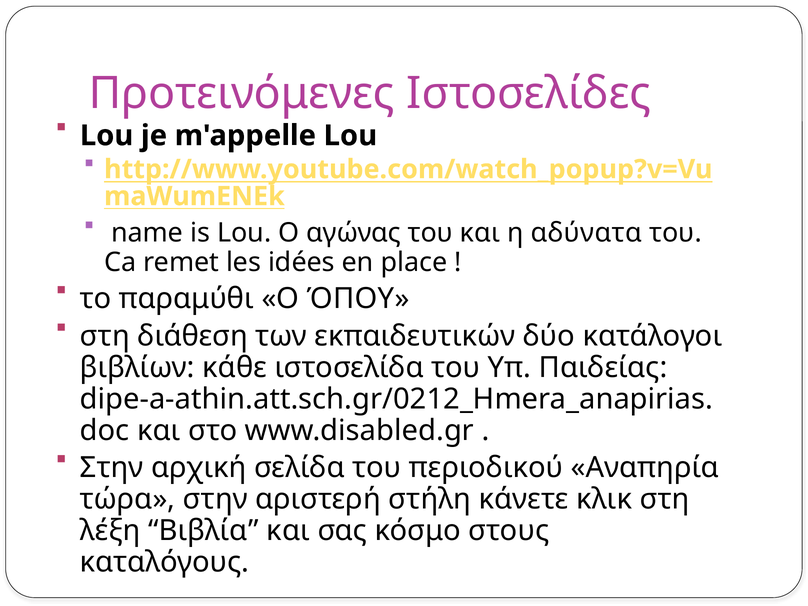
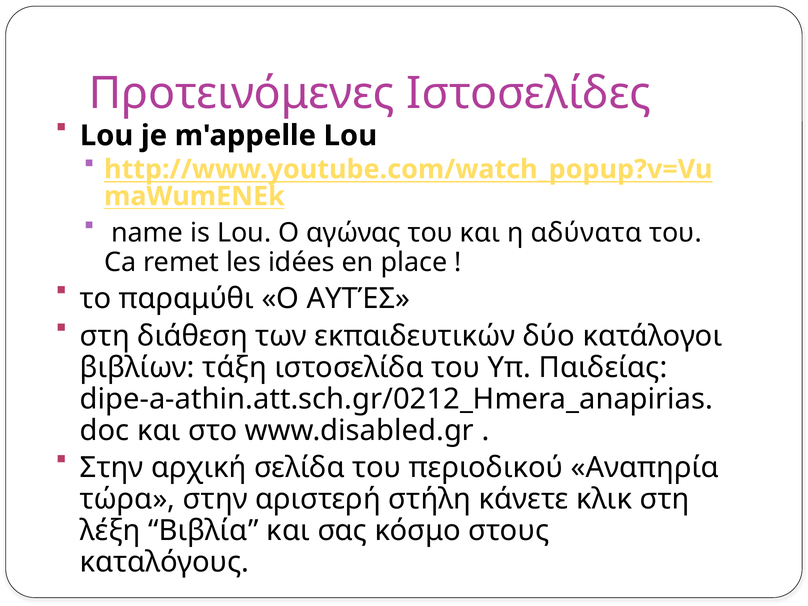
ΌΠΟΥ: ΌΠΟΥ -> ΑΥΤΈΣ
κάθε: κάθε -> τάξη
